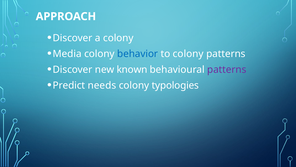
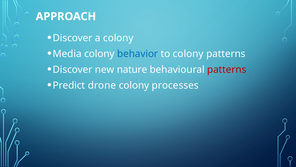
known: known -> nature
patterns at (227, 69) colour: purple -> red
needs: needs -> drone
typologies: typologies -> processes
